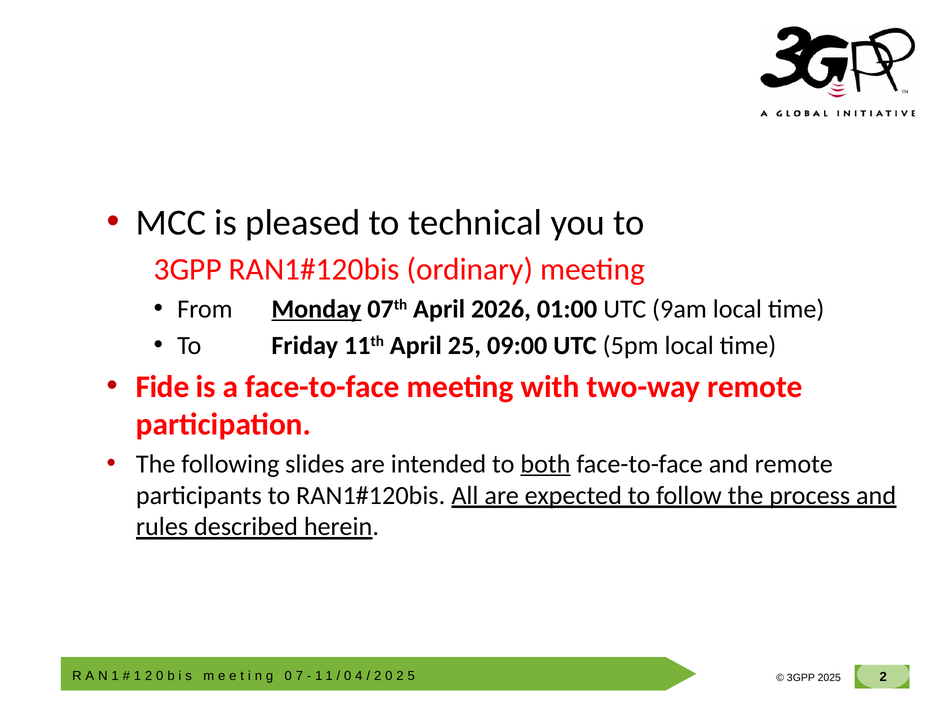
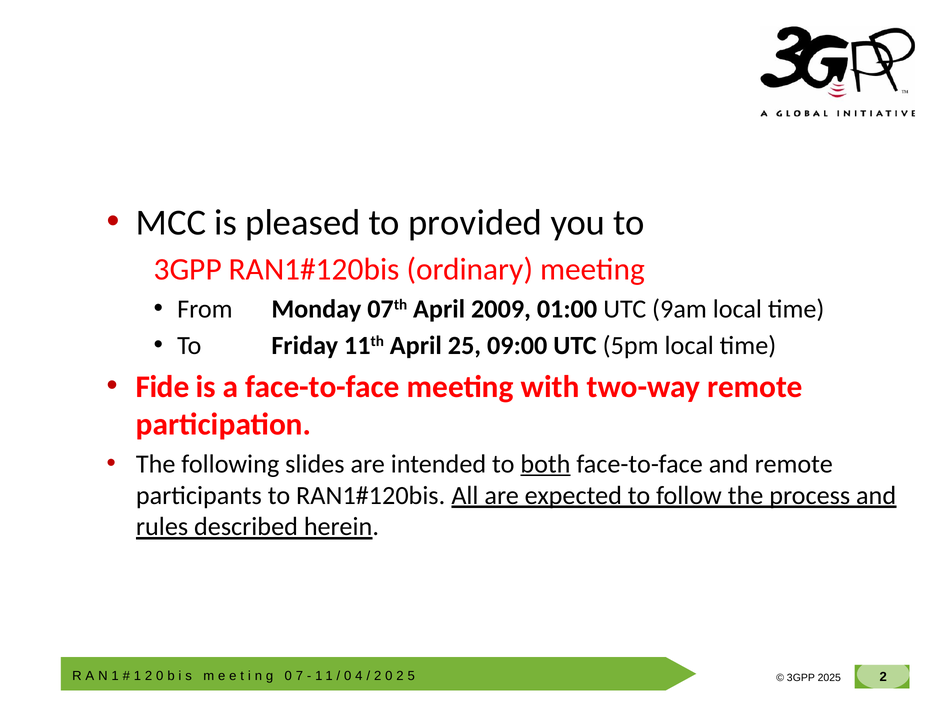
technical: technical -> provided
Monday underline: present -> none
2026: 2026 -> 2009
